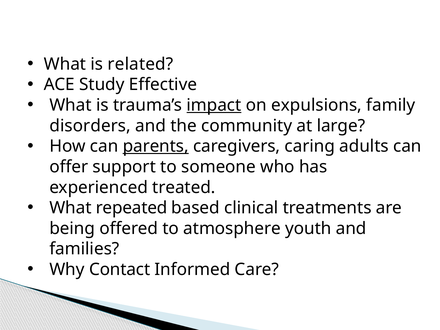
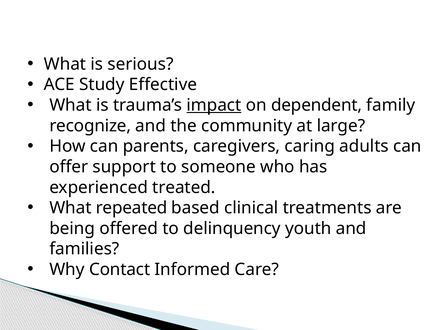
related: related -> serious
expulsions: expulsions -> dependent
disorders: disorders -> recognize
parents underline: present -> none
atmosphere: atmosphere -> delinquency
